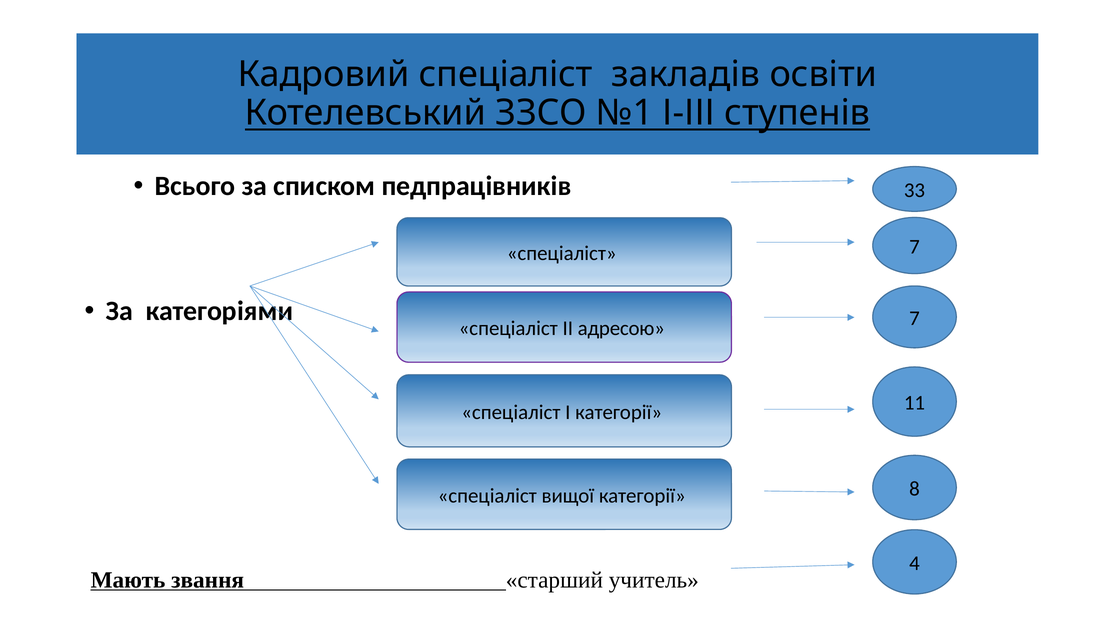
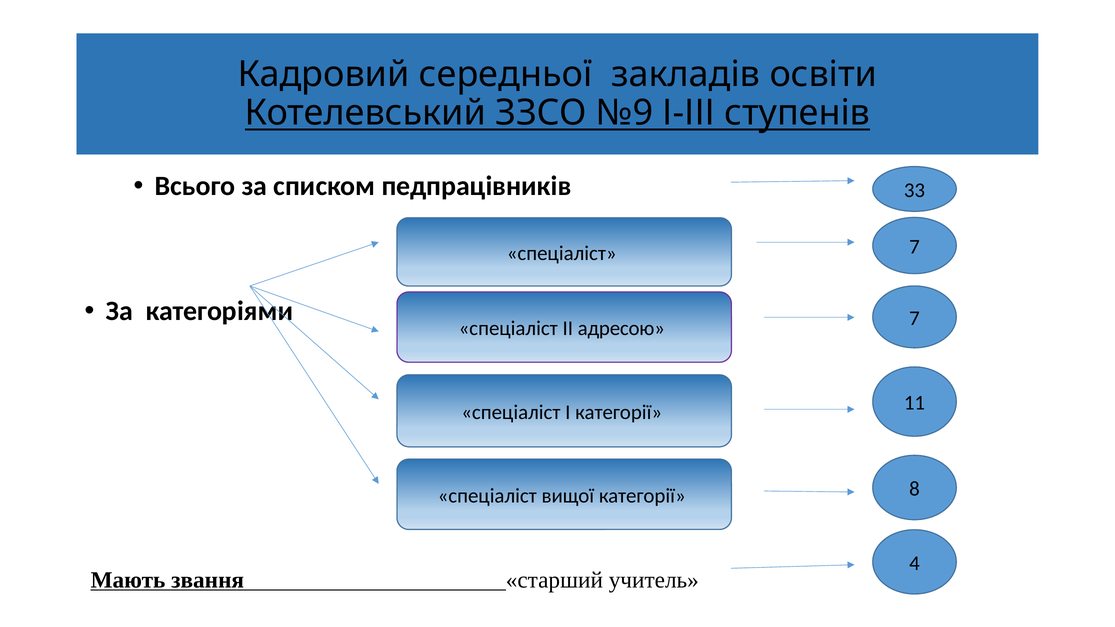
Кадровий спеціаліст: спеціаліст -> середньої
№1: №1 -> №9
